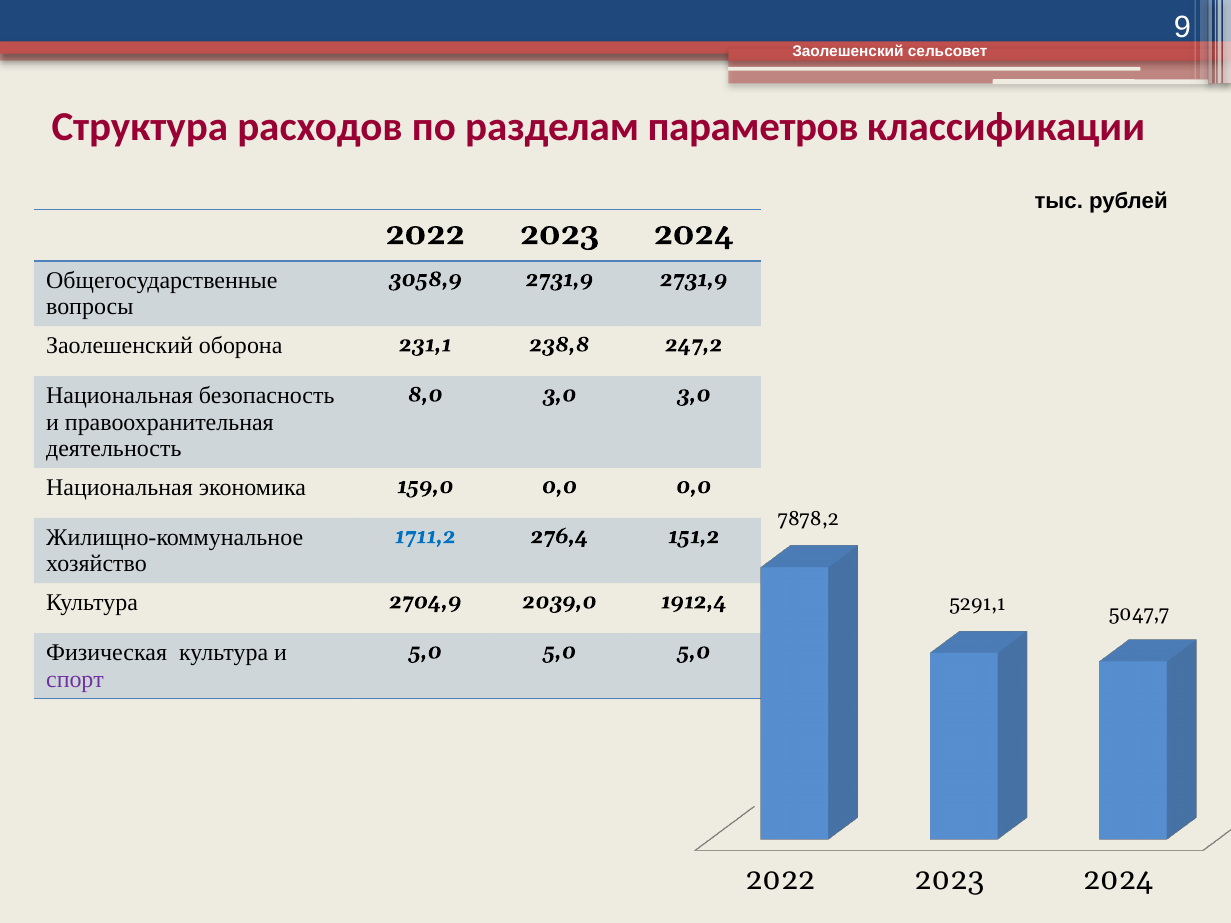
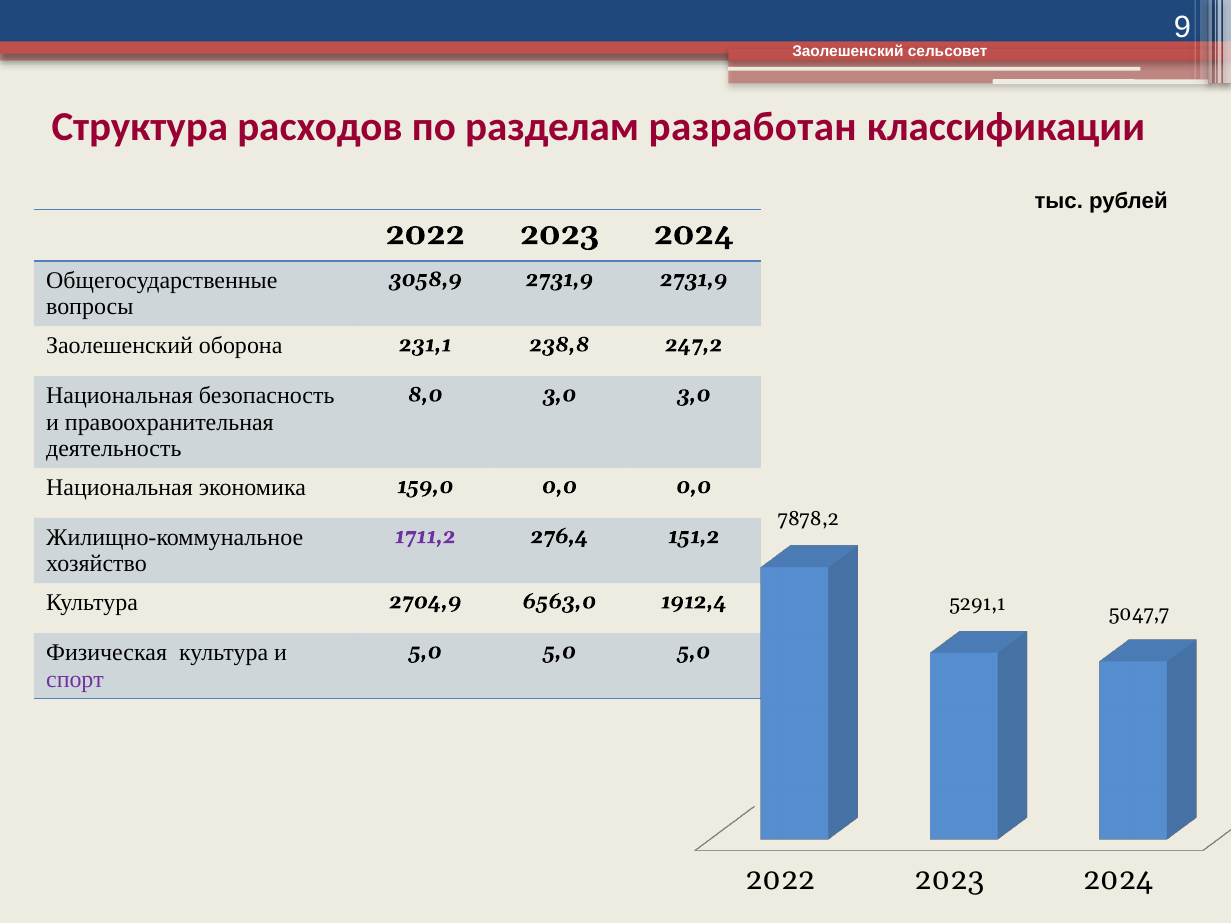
параметров: параметров -> разработан
1711,2 colour: blue -> purple
2039,0: 2039,0 -> 6563,0
